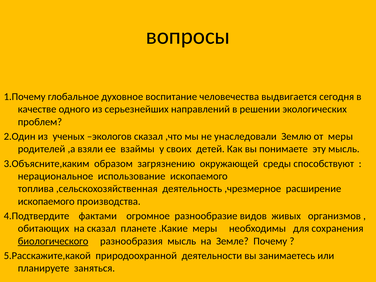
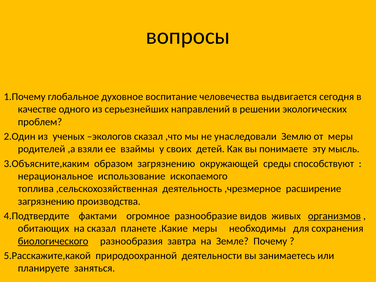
ископаемого at (46, 201): ископаемого -> загрязнению
организмов underline: none -> present
разнообразия мысль: мысль -> завтра
